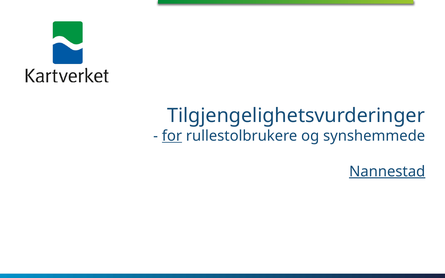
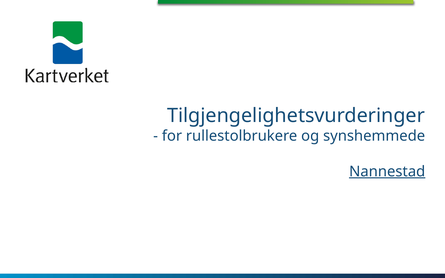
for underline: present -> none
